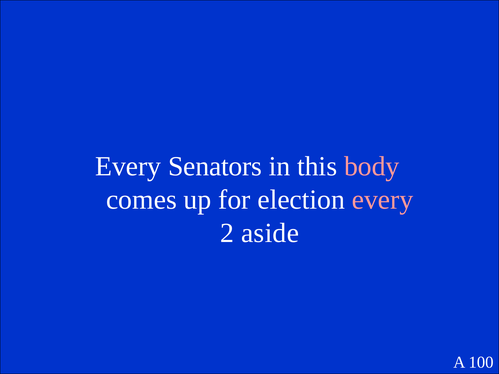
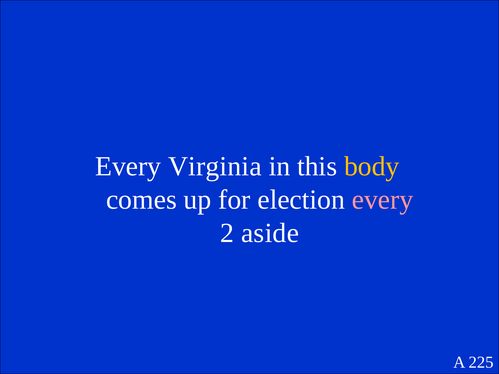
Senators: Senators -> Virginia
body colour: pink -> yellow
100: 100 -> 225
